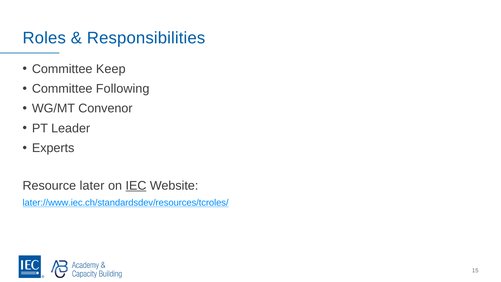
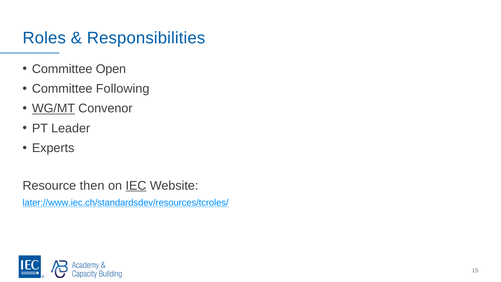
Keep: Keep -> Open
WG/MT underline: none -> present
later: later -> then
